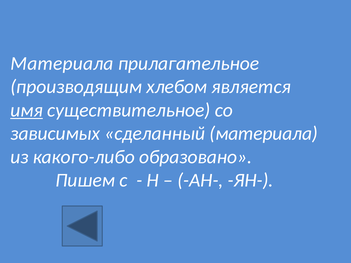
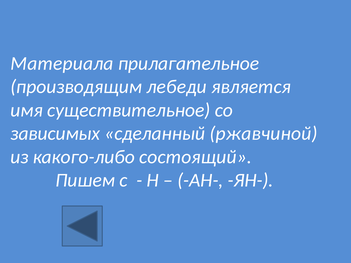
хлебом: хлебом -> лебеди
имя underline: present -> none
сделанный материала: материала -> ржавчиной
образовано: образовано -> состоящий
